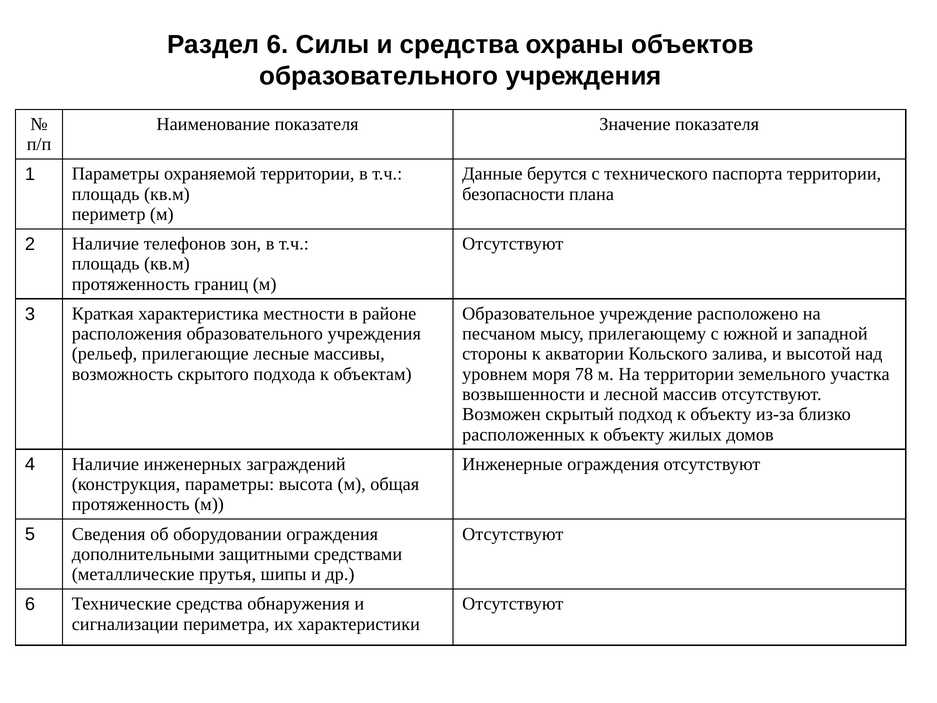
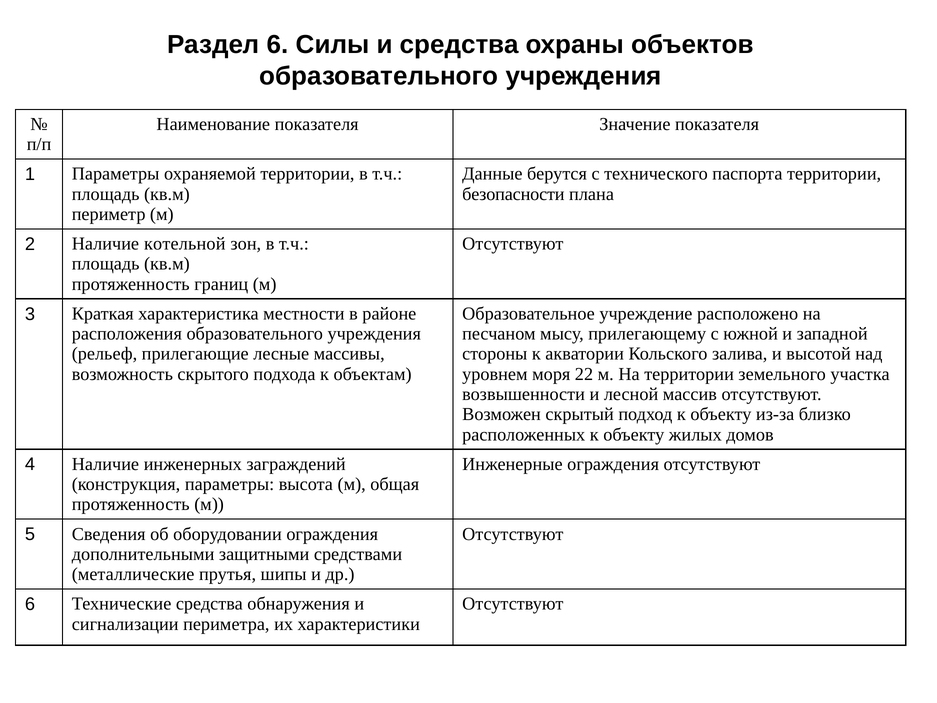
телефонов: телефонов -> котельной
78: 78 -> 22
